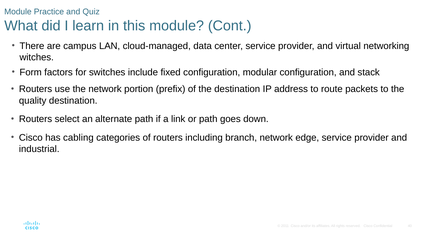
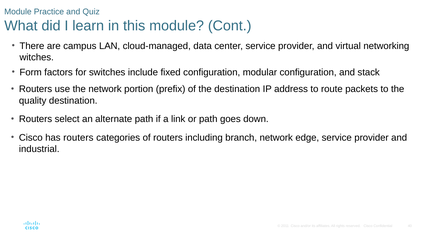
has cabling: cabling -> routers
